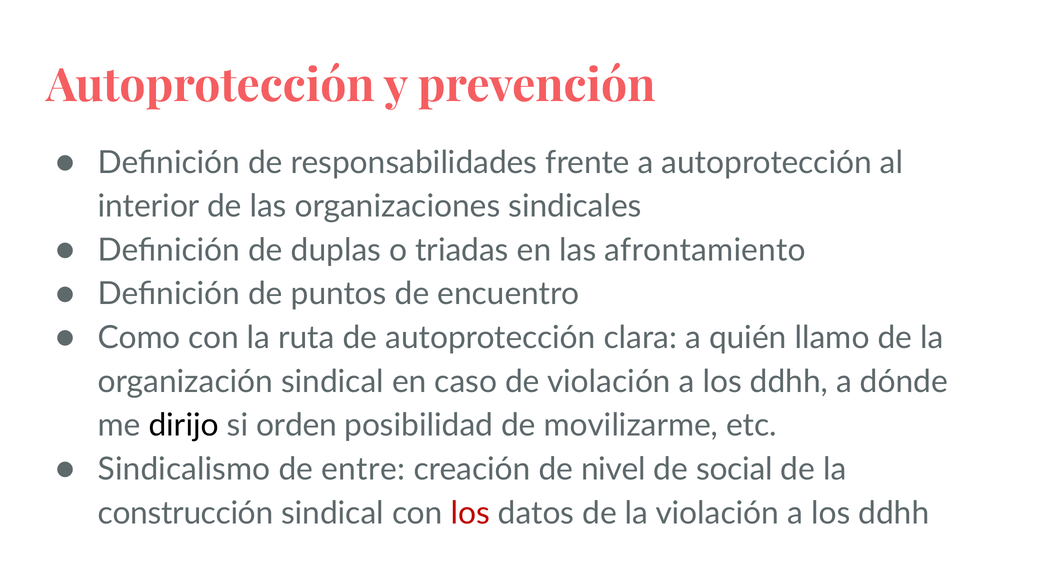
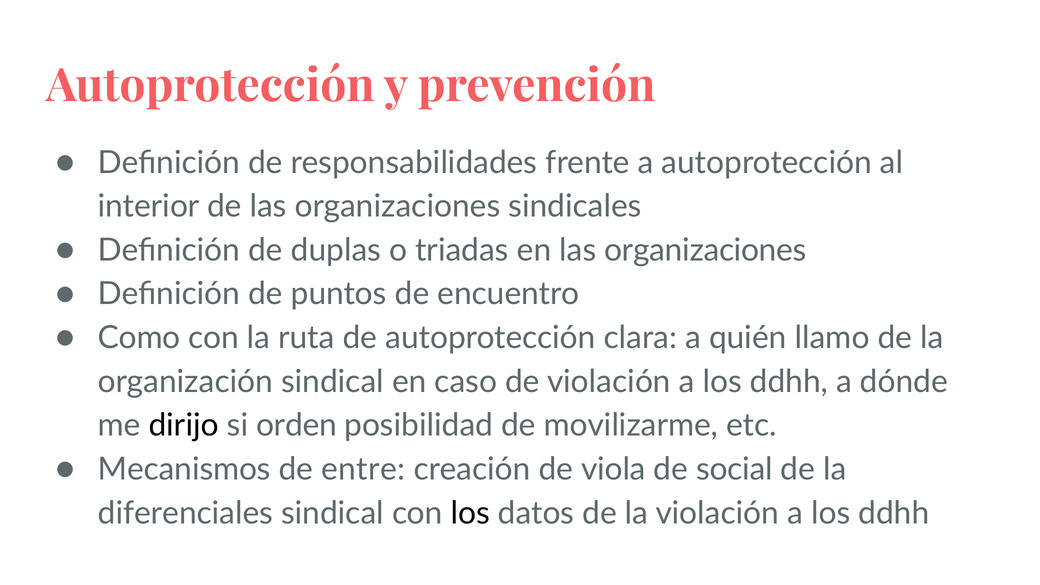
en las afrontamiento: afrontamiento -> organizaciones
Sindicalismo: Sindicalismo -> Mecanismos
nivel: nivel -> viola
construcción: construcción -> diferenciales
los at (470, 513) colour: red -> black
